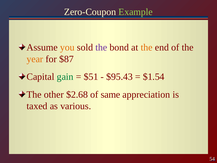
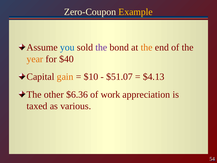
Example colour: light green -> yellow
you colour: orange -> blue
$87: $87 -> $40
gain colour: green -> orange
$51: $51 -> $10
$95.43: $95.43 -> $51.07
$1.54: $1.54 -> $4.13
$2.68: $2.68 -> $6.36
same: same -> work
